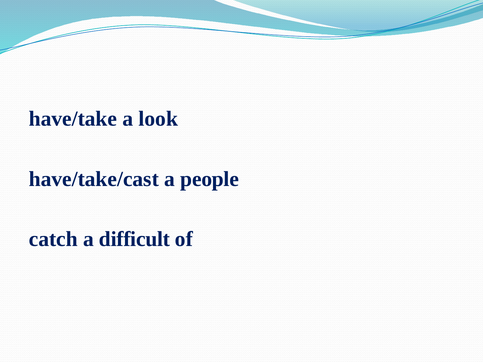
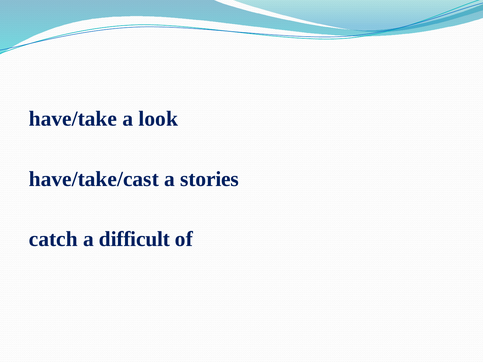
people: people -> stories
